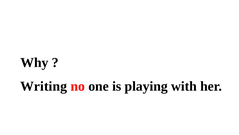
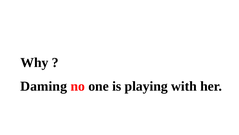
Writing: Writing -> Daming
